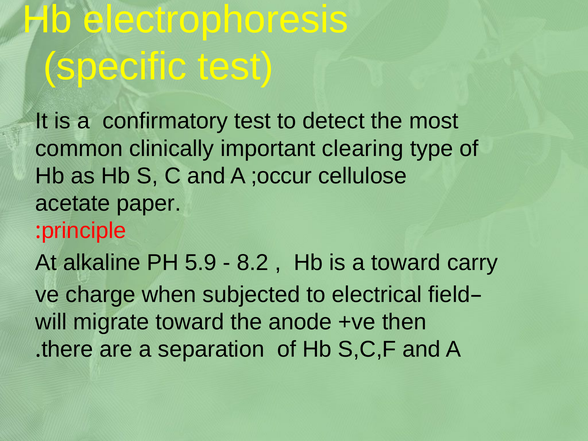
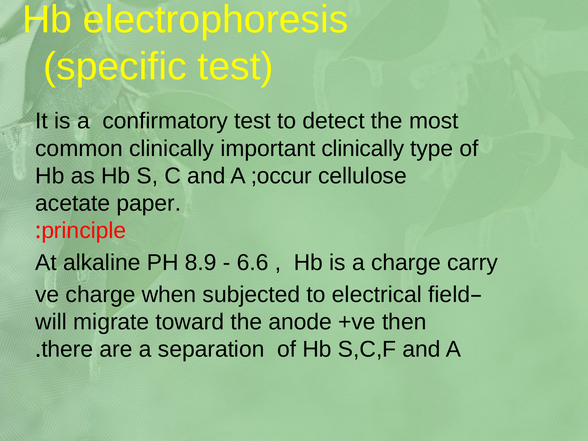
important clearing: clearing -> clinically
5.9: 5.9 -> 8.9
8.2: 8.2 -> 6.6
a toward: toward -> charge
